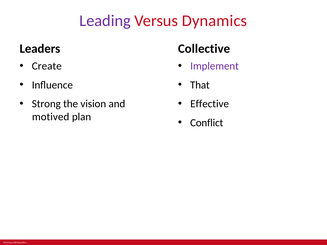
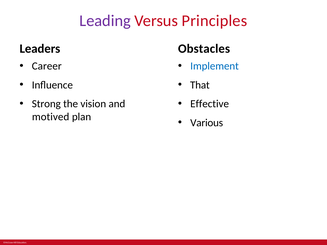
Dynamics: Dynamics -> Principles
Collective: Collective -> Obstacles
Create: Create -> Career
Implement colour: purple -> blue
Conflict: Conflict -> Various
